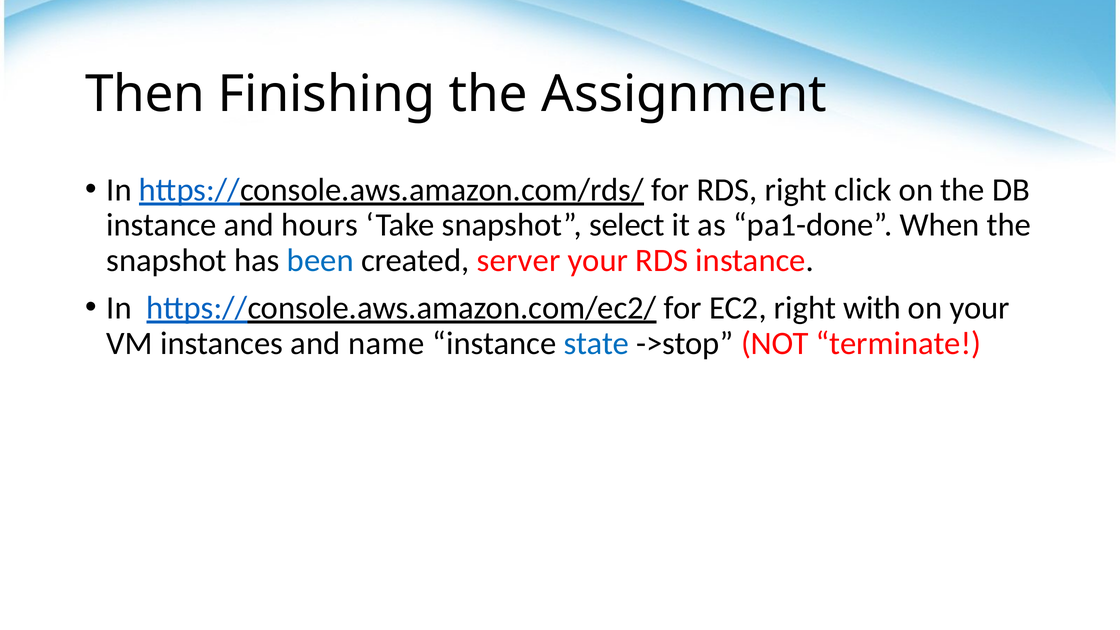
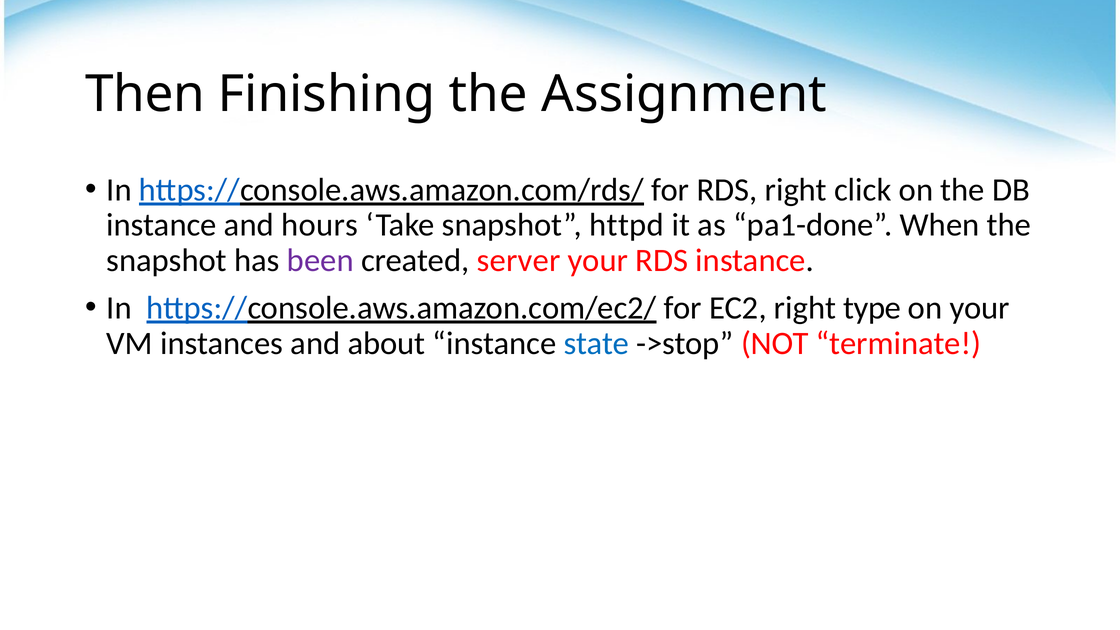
select: select -> httpd
been colour: blue -> purple
with: with -> type
name: name -> about
